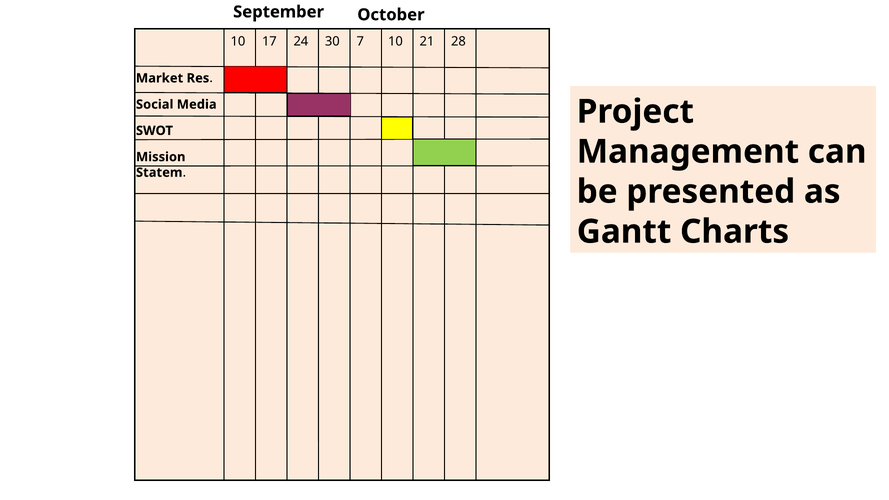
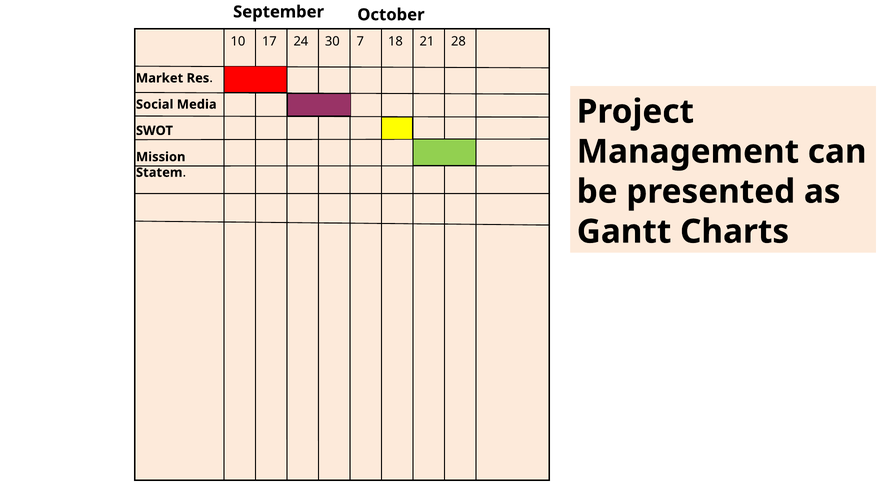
30 10: 10 -> 18
